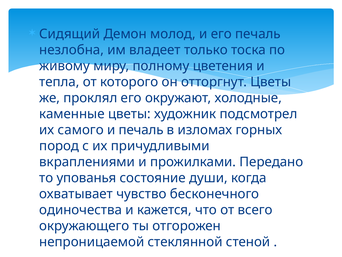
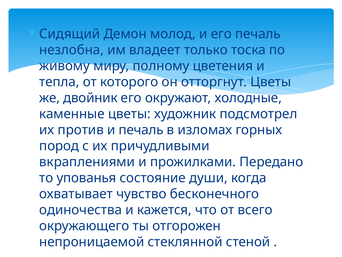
проклял: проклял -> двойник
самого: самого -> против
